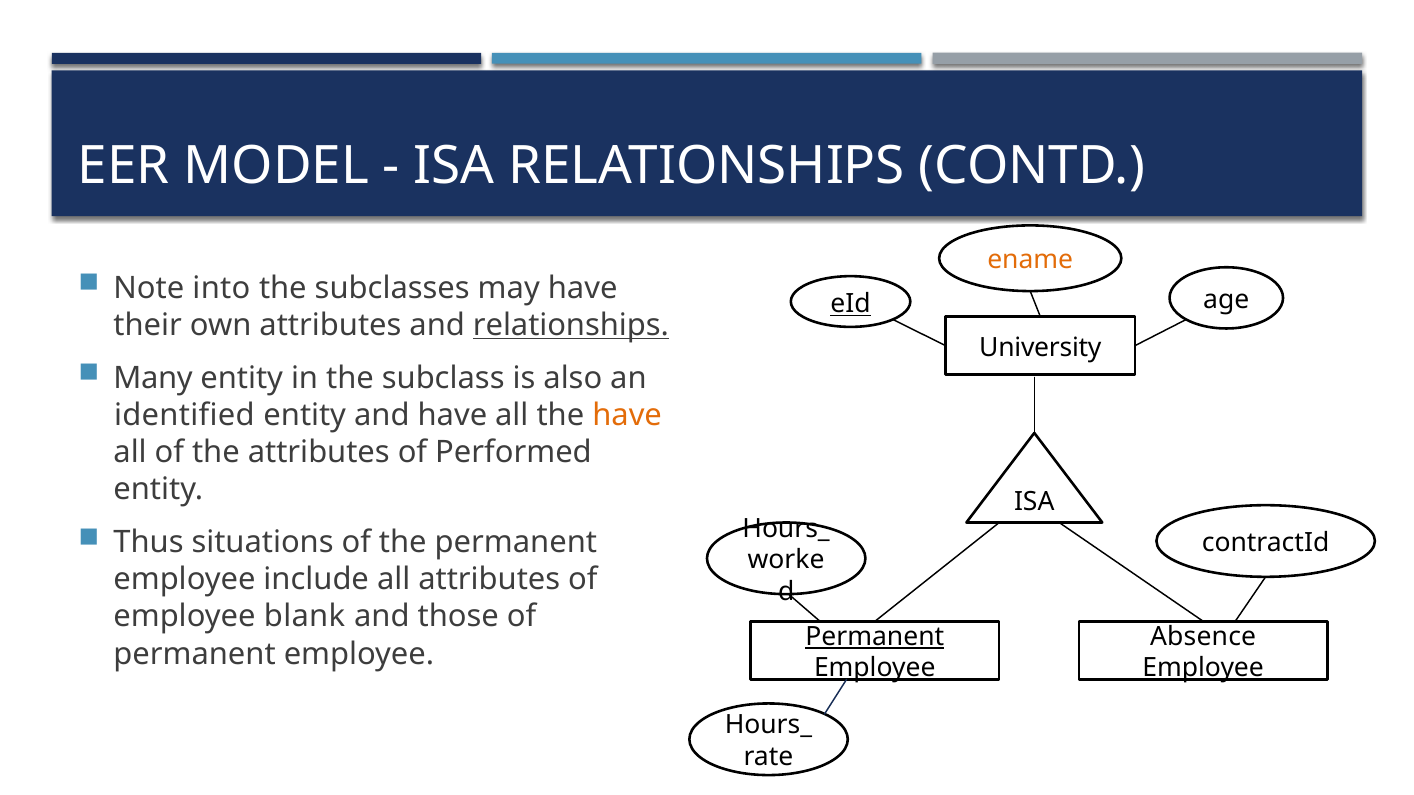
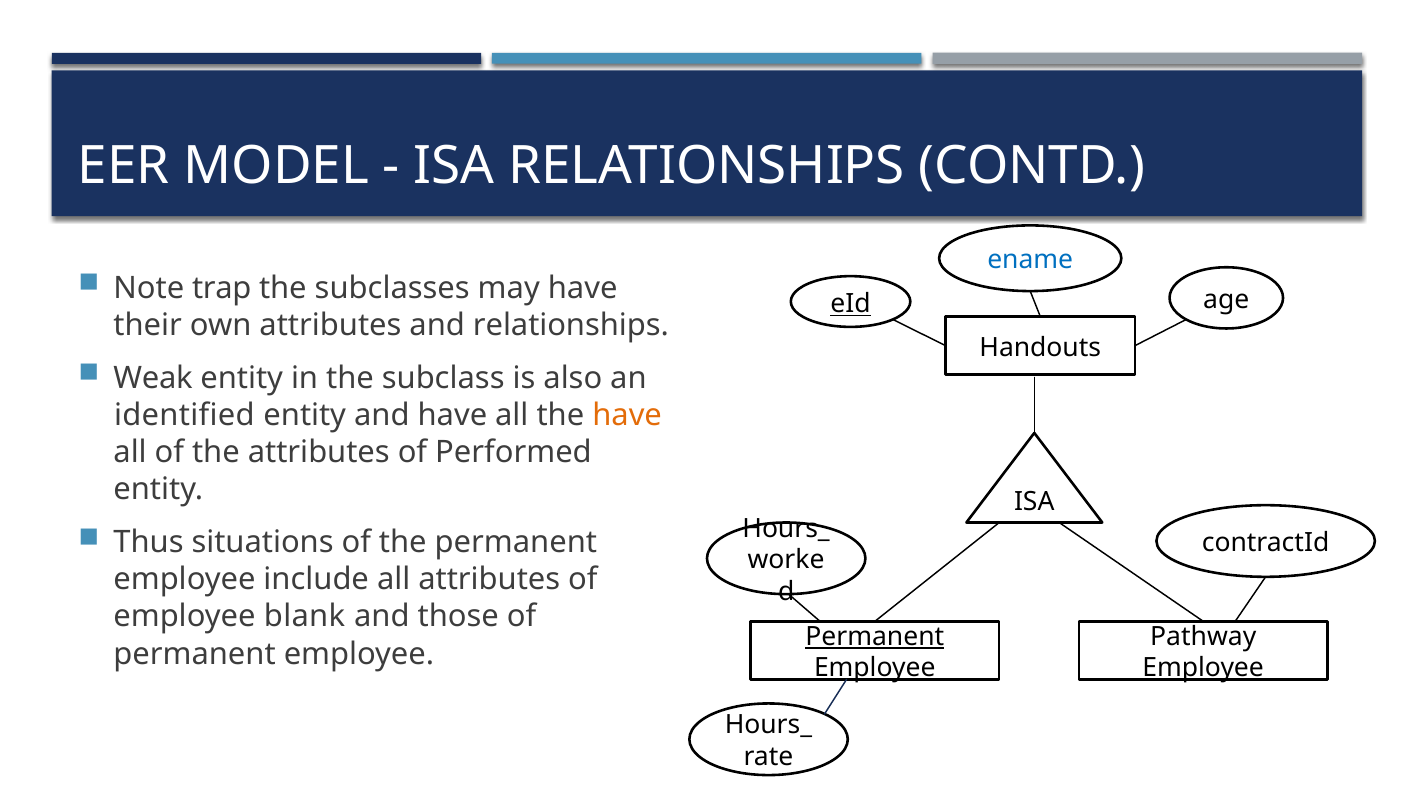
ename colour: orange -> blue
into: into -> trap
relationships at (571, 325) underline: present -> none
University: University -> Handouts
Many: Many -> Weak
Absence: Absence -> Pathway
